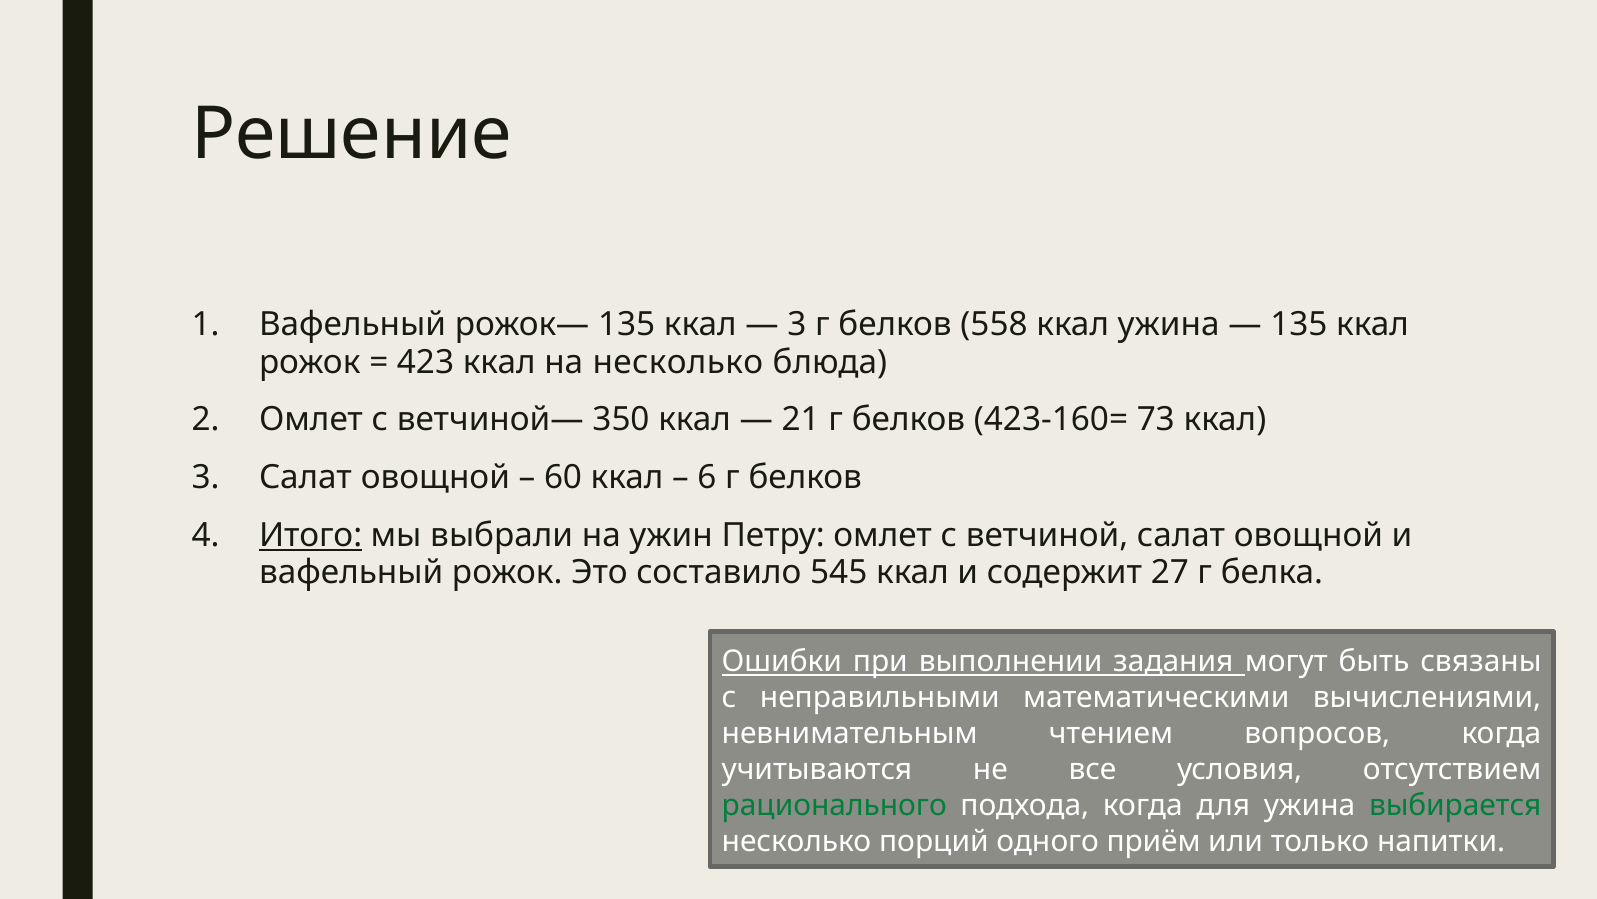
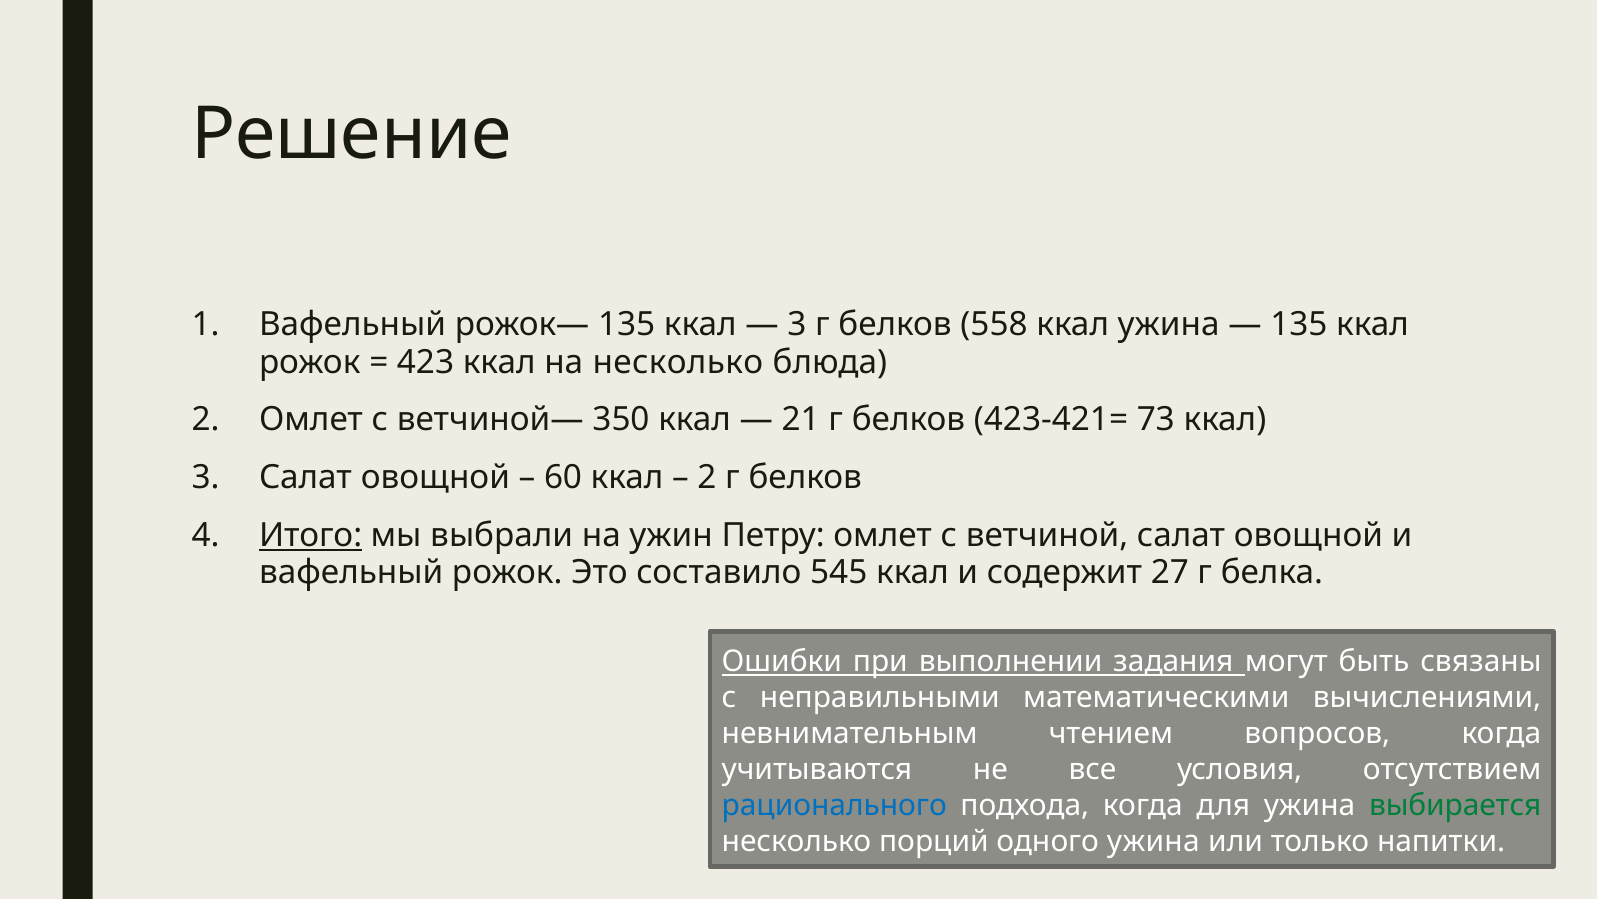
423-160=: 423-160= -> 423-421=
6 at (707, 477): 6 -> 2
рационального colour: green -> blue
одного приём: приём -> ужина
